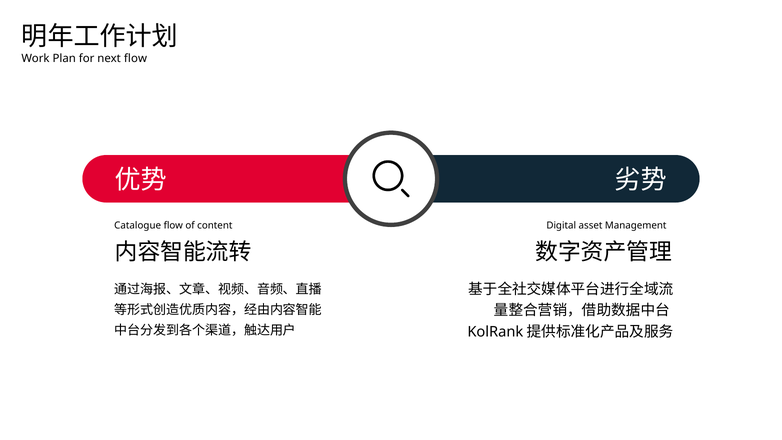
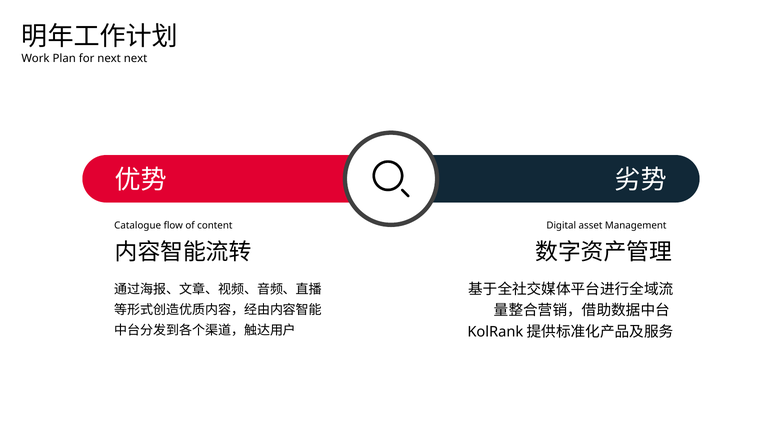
next flow: flow -> next
